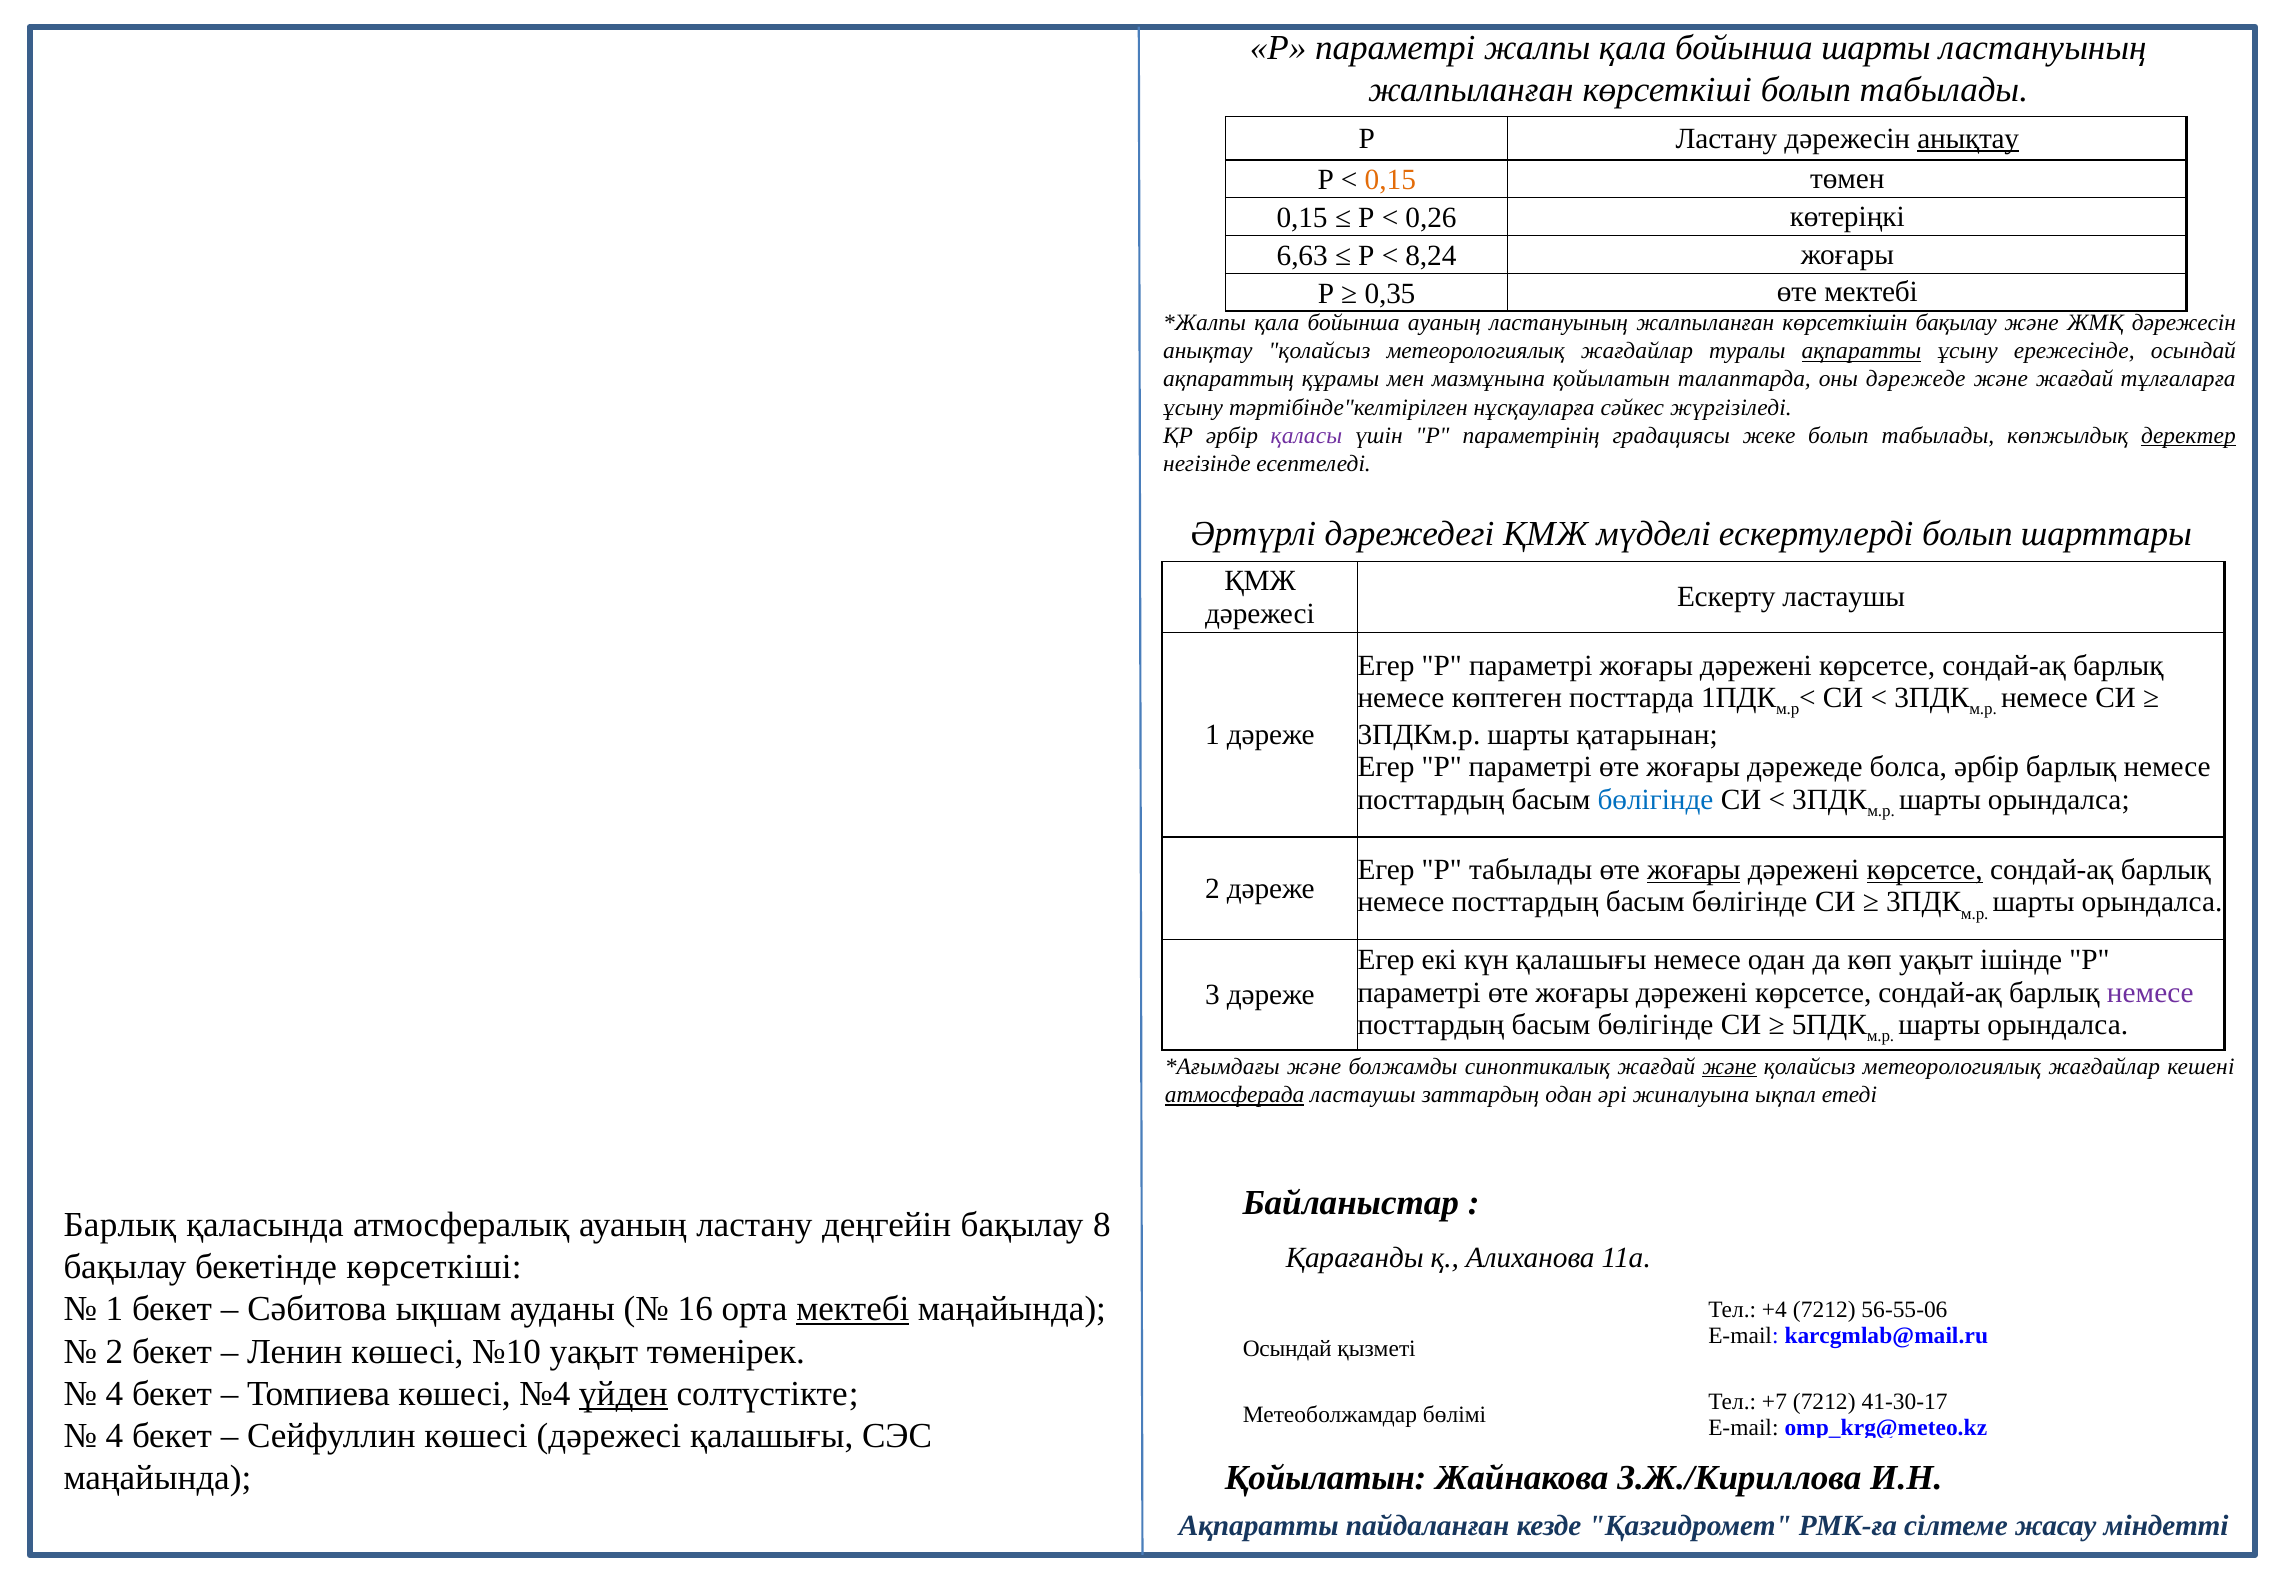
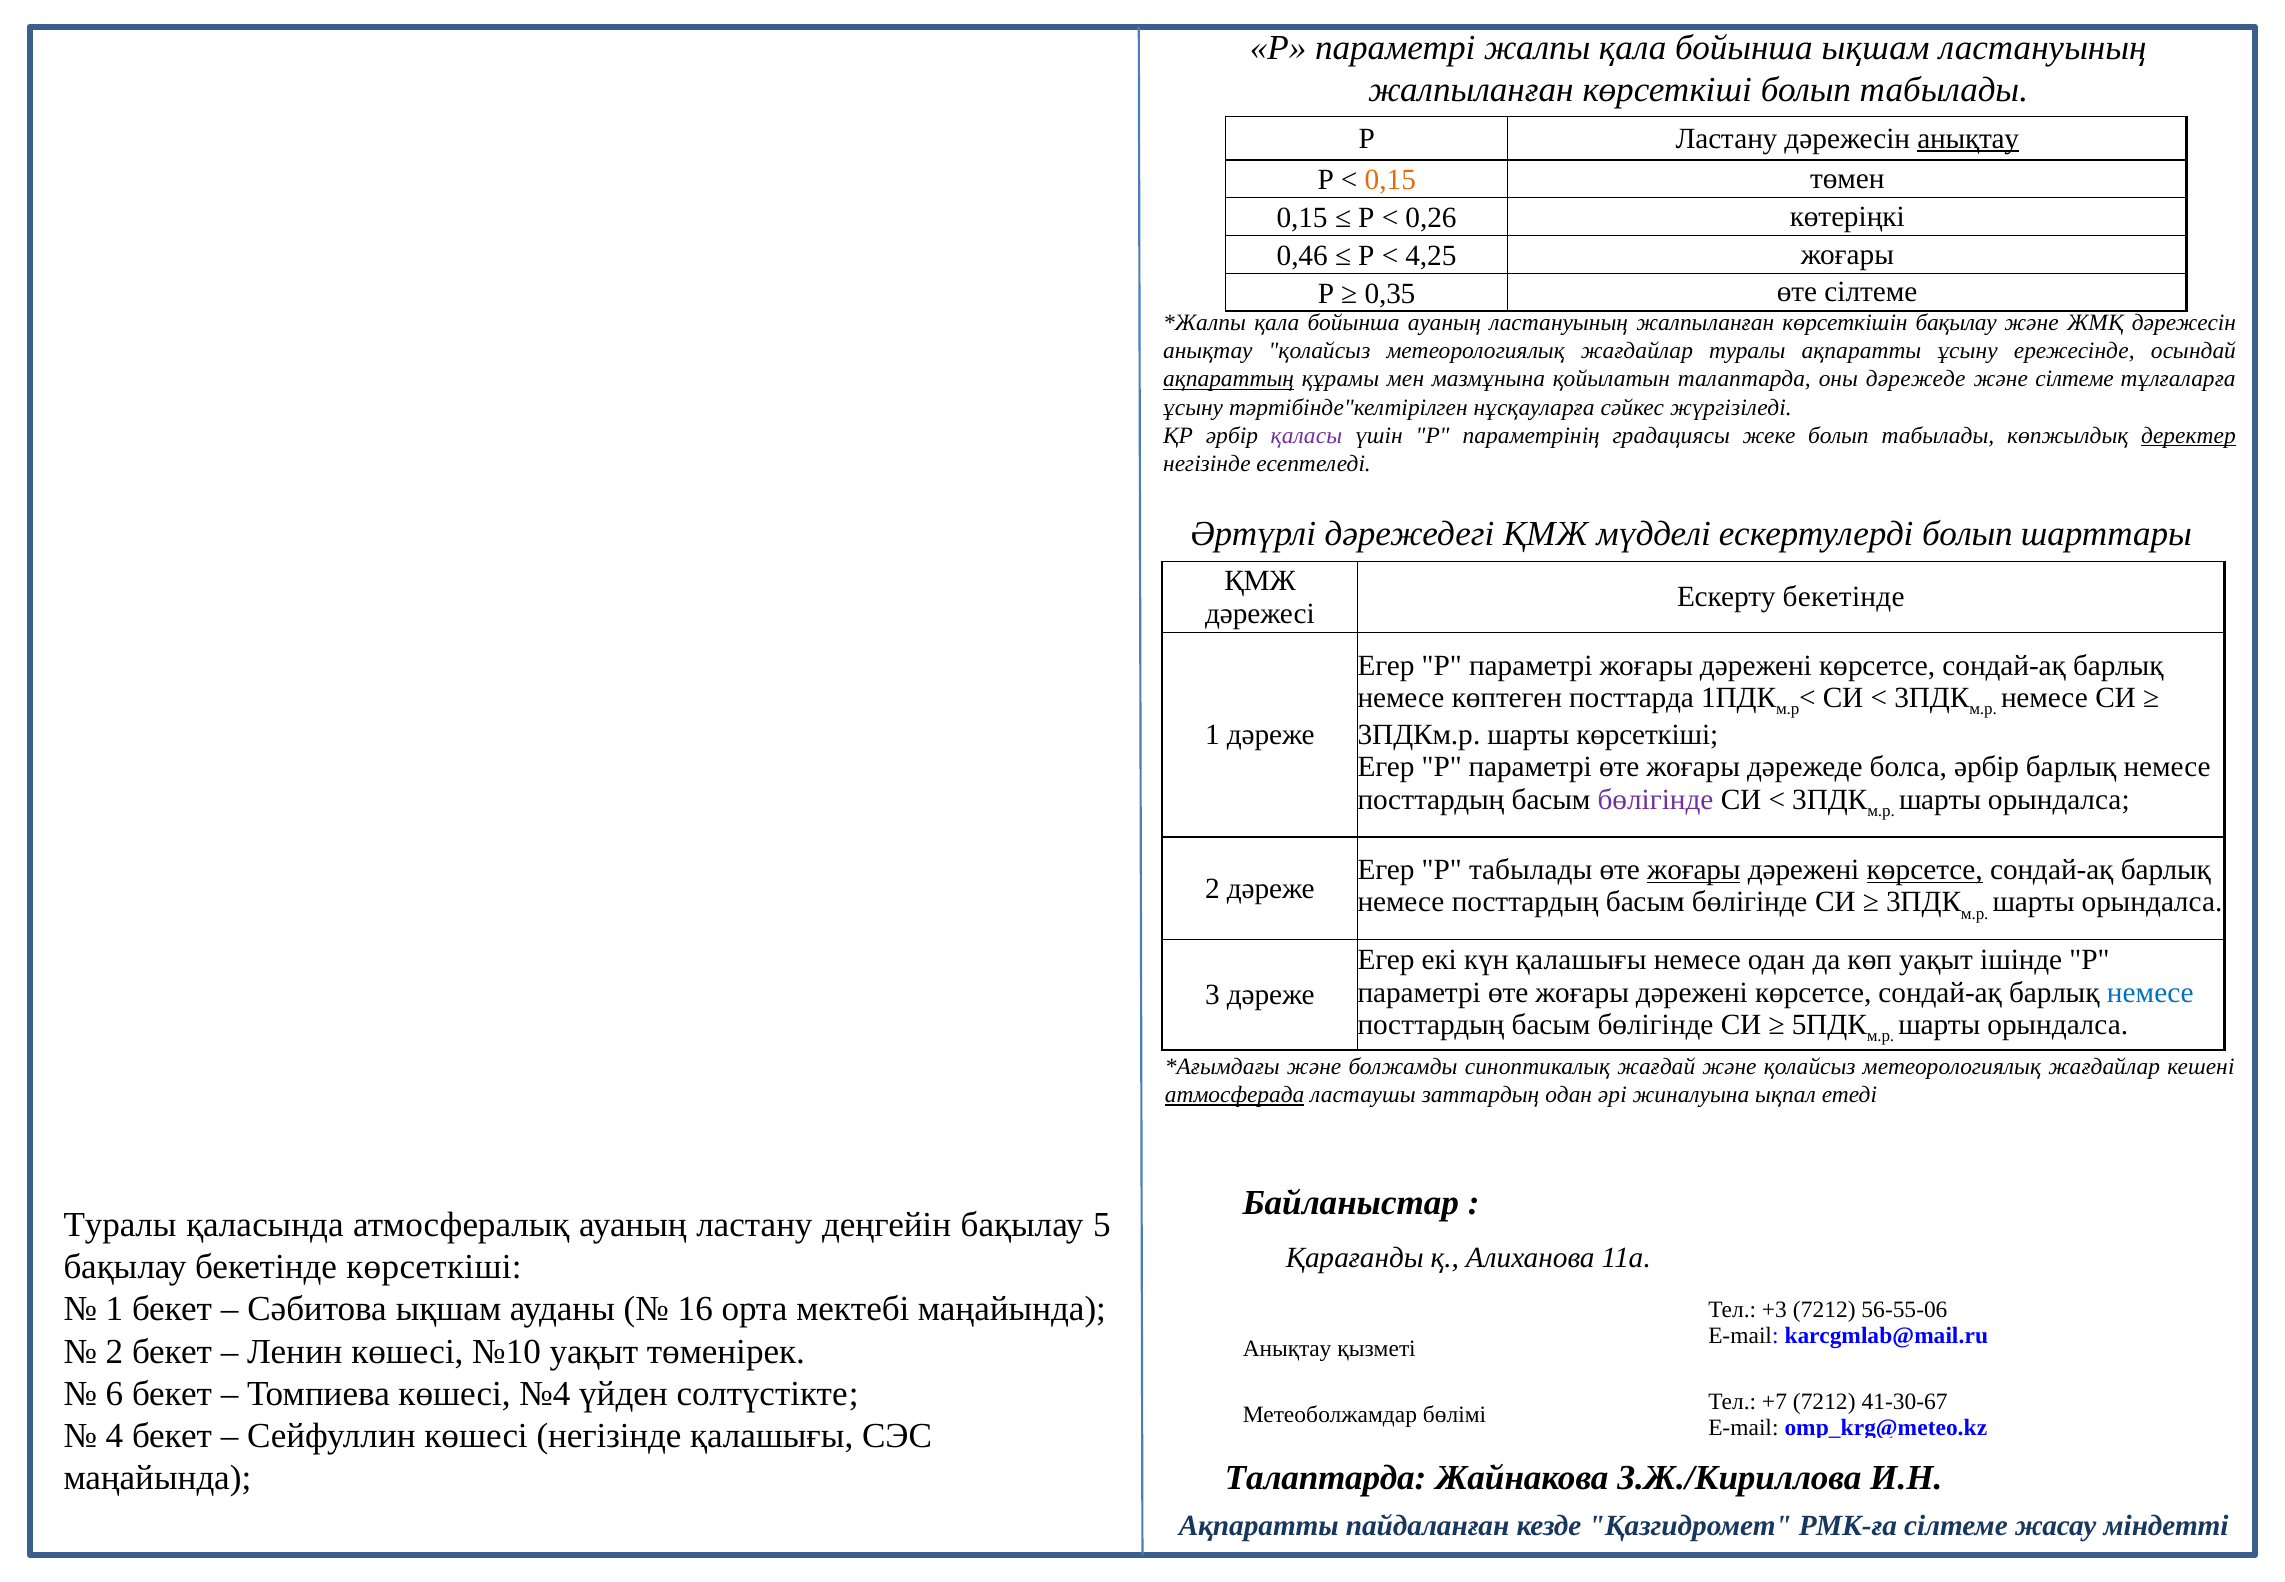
бойынша шарты: шарты -> ықшам
6,63: 6,63 -> 0,46
8,24: 8,24 -> 4,25
өте мектебі: мектебі -> сілтеме
ақпаратты at (1862, 351) underline: present -> none
ақпараттың underline: none -> present
және жағдай: жағдай -> сілтеме
Ескерту ластаушы: ластаушы -> бекетінде
шарты қатарынан: қатарынан -> көрсеткіші
бөлігінде at (1655, 799) colour: blue -> purple
немесе at (2150, 993) colour: purple -> blue
және at (1729, 1067) underline: present -> none
Барлық at (120, 1225): Барлық -> Туралы
8: 8 -> 5
мектебі at (853, 1309) underline: present -> none
+4: +4 -> +3
Осындай at (1287, 1349): Осындай -> Анықтау
4 at (114, 1394): 4 -> 6
үйден underline: present -> none
41-30-17: 41-30-17 -> 41-30-67
көшесі дәрежесі: дәрежесі -> негізінде
Қойылатын at (1326, 1477): Қойылатын -> Талаптарда
